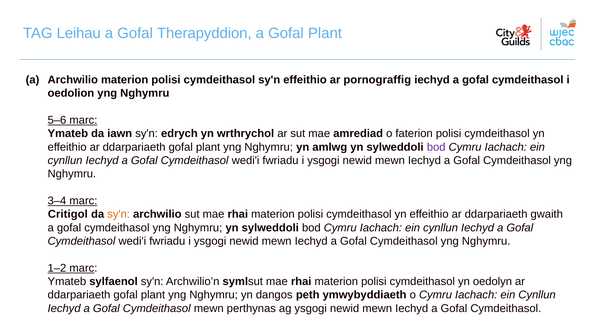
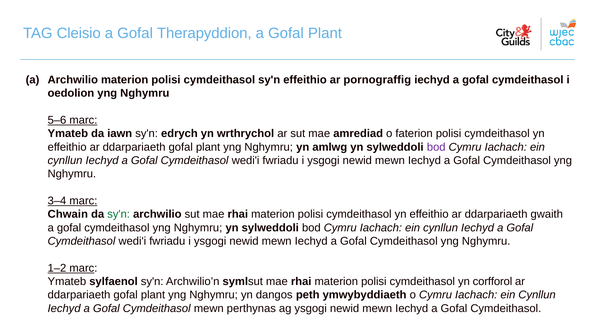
Leihau: Leihau -> Cleisio
Critigol: Critigol -> Chwain
sy'n at (119, 214) colour: orange -> green
oedolyn: oedolyn -> corfforol
